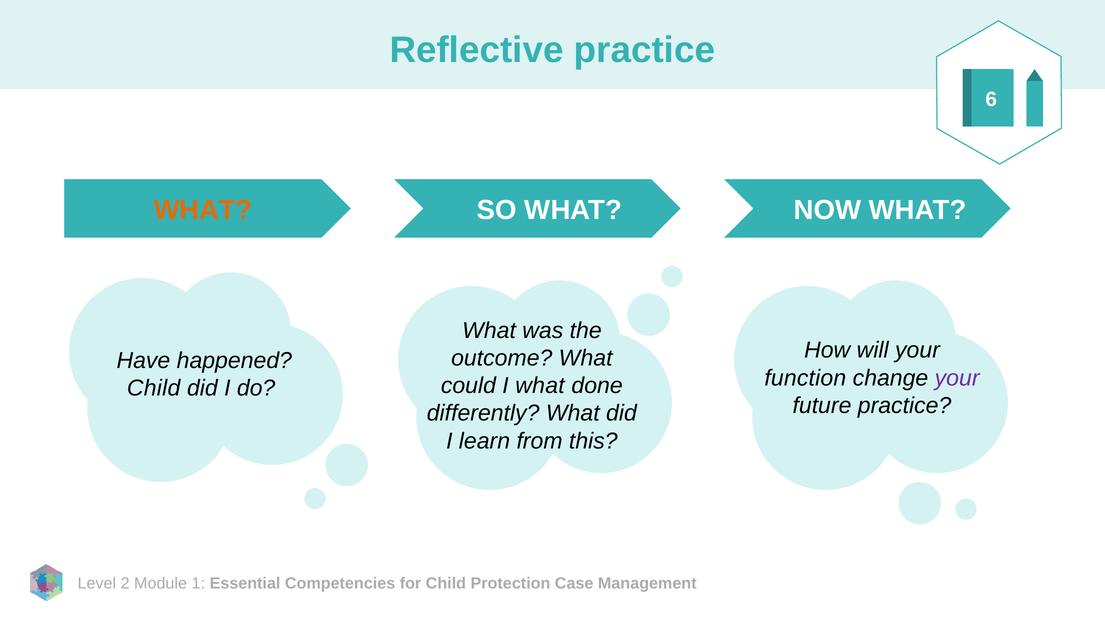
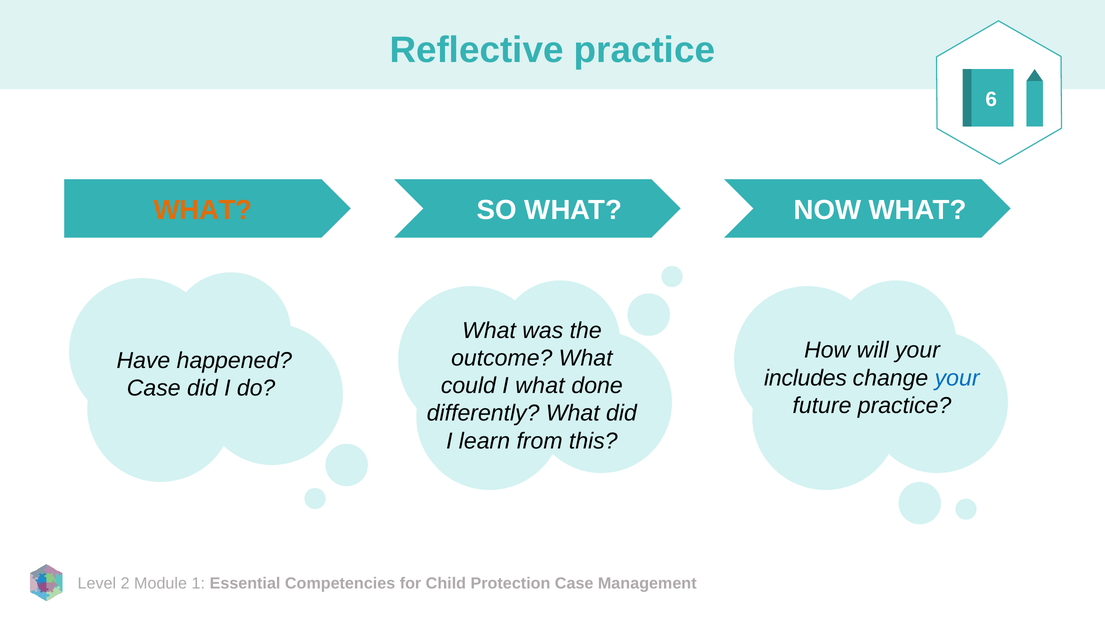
function: function -> includes
your at (957, 378) colour: purple -> blue
Child at (154, 389): Child -> Case
